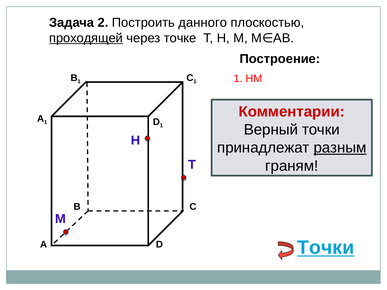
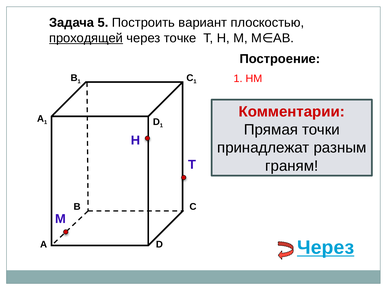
2: 2 -> 5
данного: данного -> вариант
Верный: Верный -> Прямая
разным underline: present -> none
Точки at (326, 248): Точки -> Через
